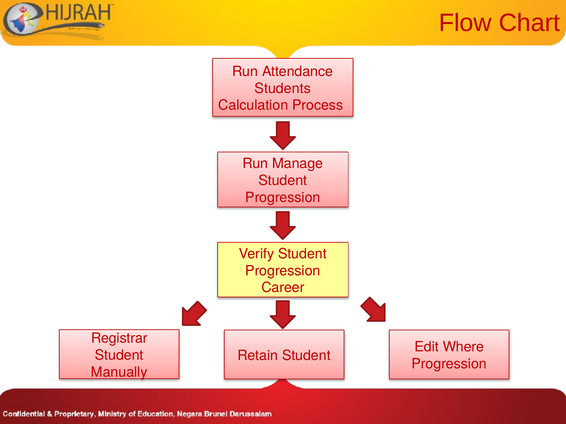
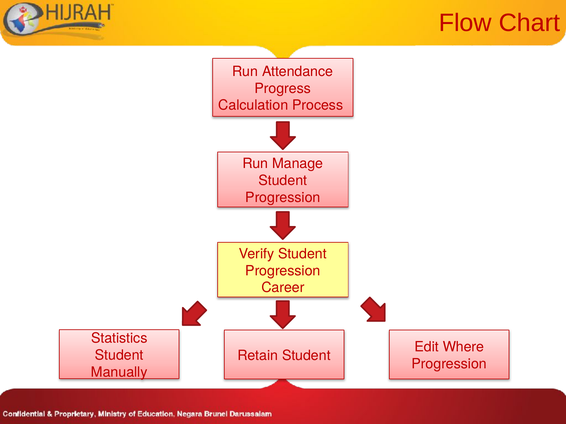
Students: Students -> Progress
Registrar: Registrar -> Statistics
